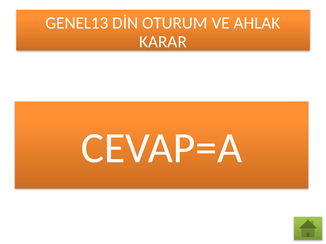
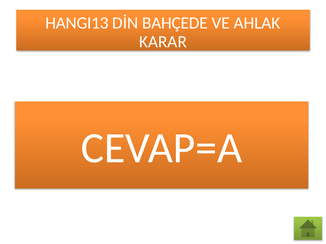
GENEL13: GENEL13 -> HANGI13
OTURUM: OTURUM -> BAHÇEDE
